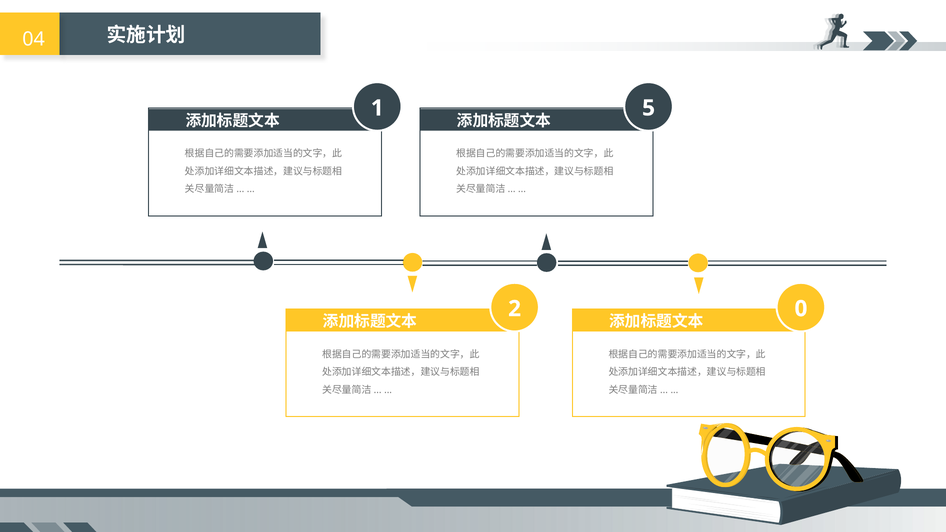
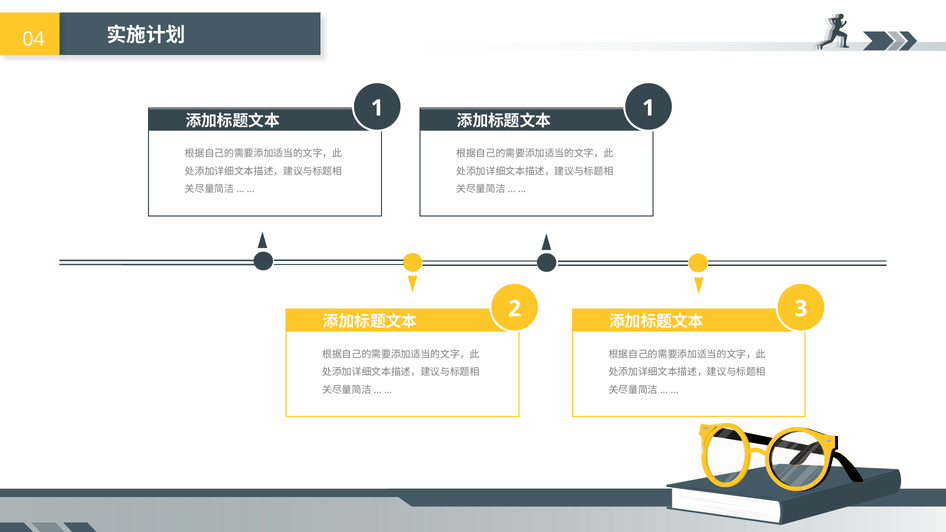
5 at (649, 108): 5 -> 1
0: 0 -> 3
